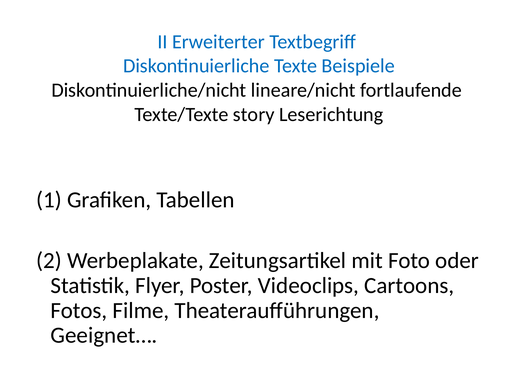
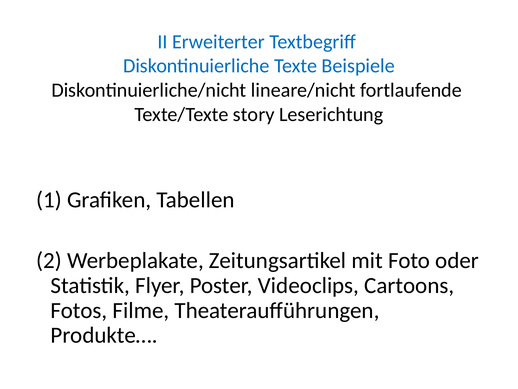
Geeignet…: Geeignet… -> Produkte…
